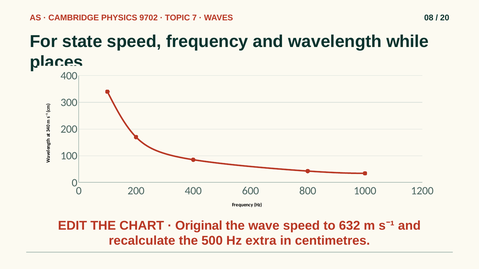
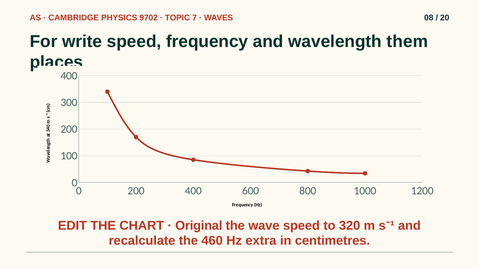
state: state -> write
while: while -> them
632: 632 -> 320
500: 500 -> 460
